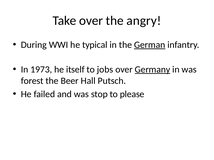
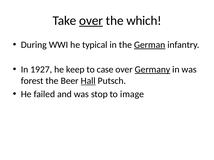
over at (91, 21) underline: none -> present
angry: angry -> which
1973: 1973 -> 1927
itself: itself -> keep
jobs: jobs -> case
Hall underline: none -> present
please: please -> image
